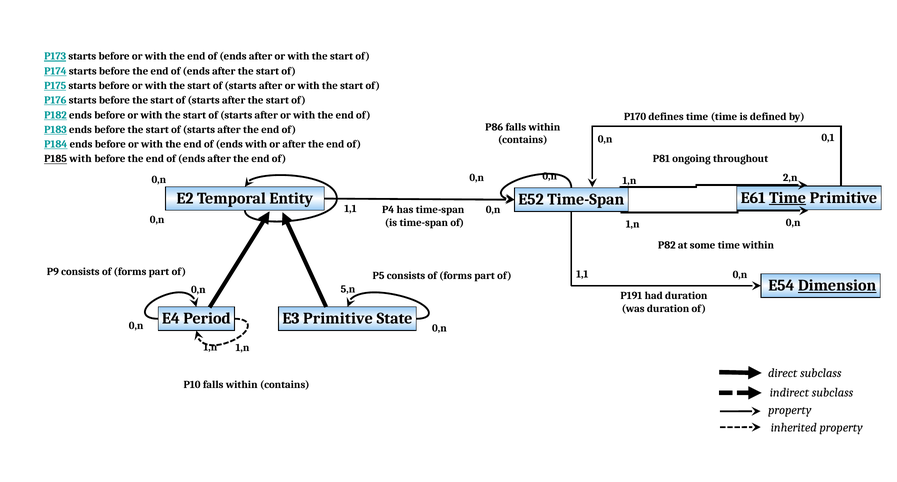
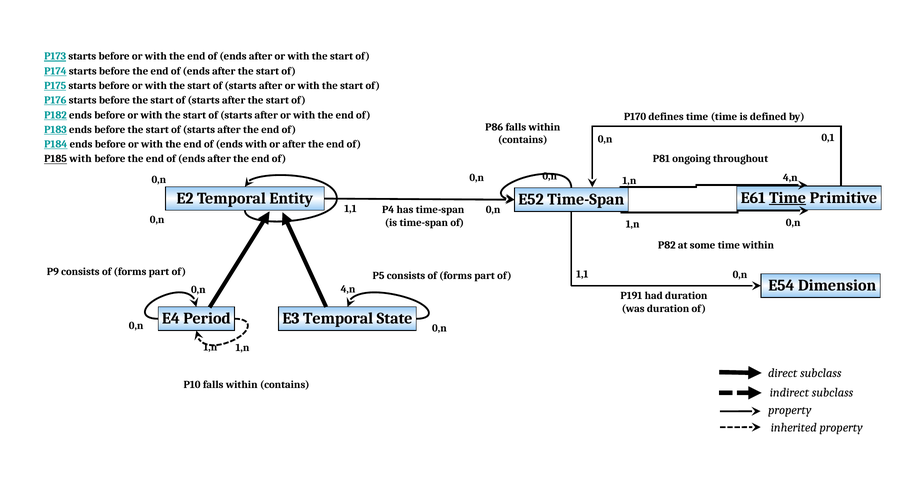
1,n 2,n: 2,n -> 4,n
Dimension underline: present -> none
5,n at (348, 290): 5,n -> 4,n
E3 Primitive: Primitive -> Temporal
